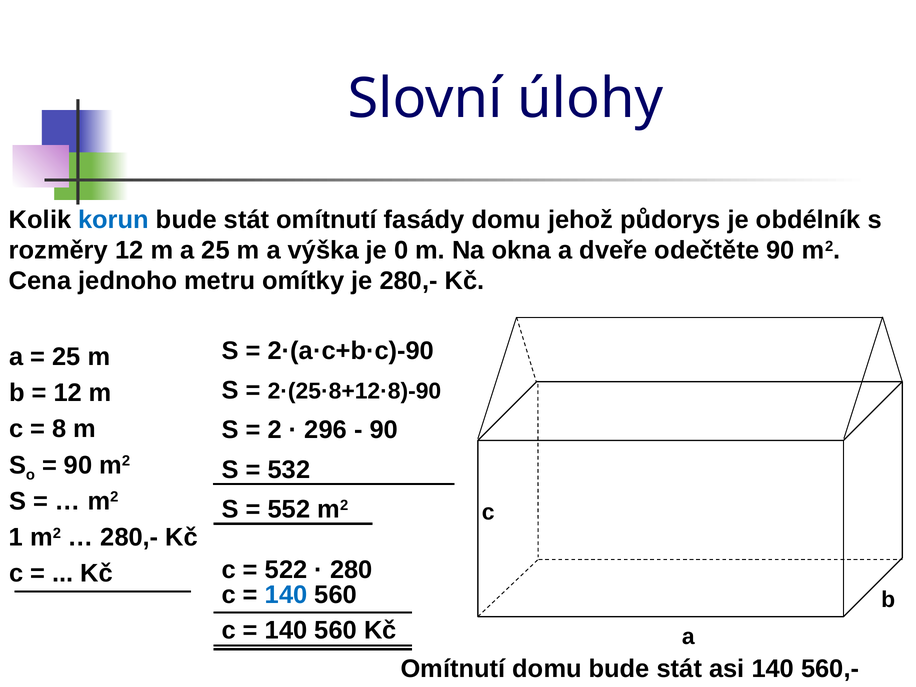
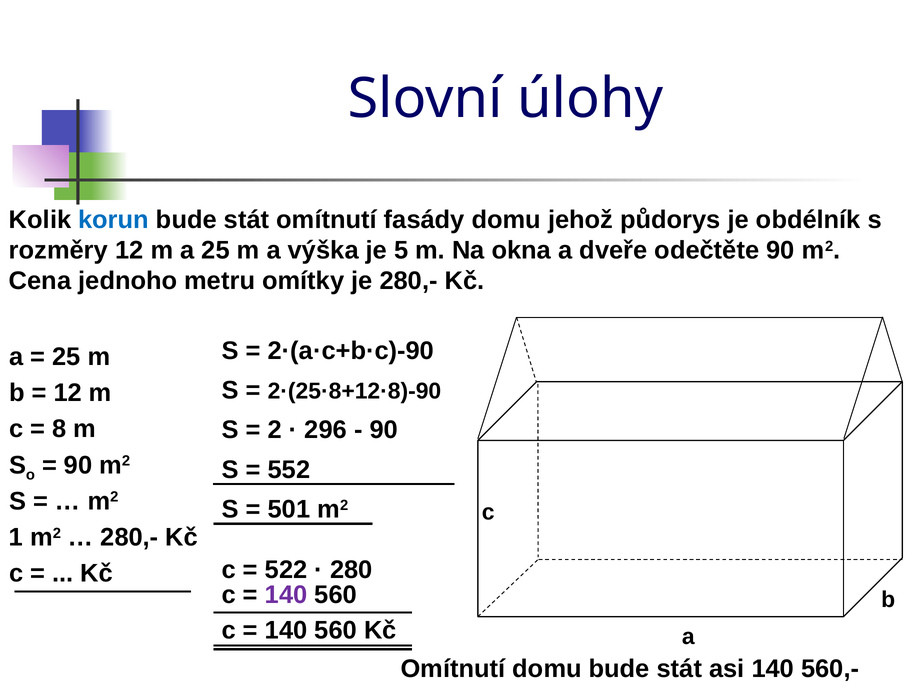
0: 0 -> 5
532: 532 -> 552
552: 552 -> 501
140 at (286, 595) colour: blue -> purple
